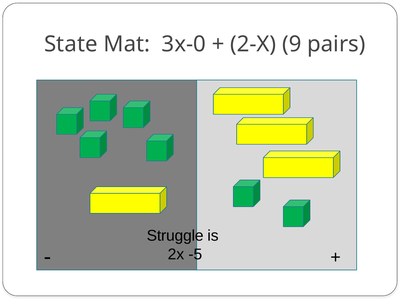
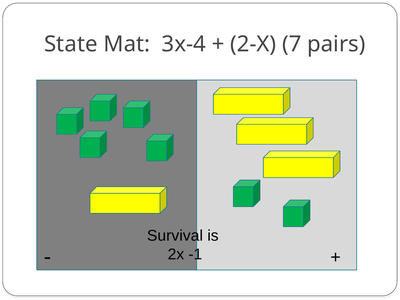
3x-0: 3x-0 -> 3x-4
9: 9 -> 7
Struggle: Struggle -> Survival
-5: -5 -> -1
